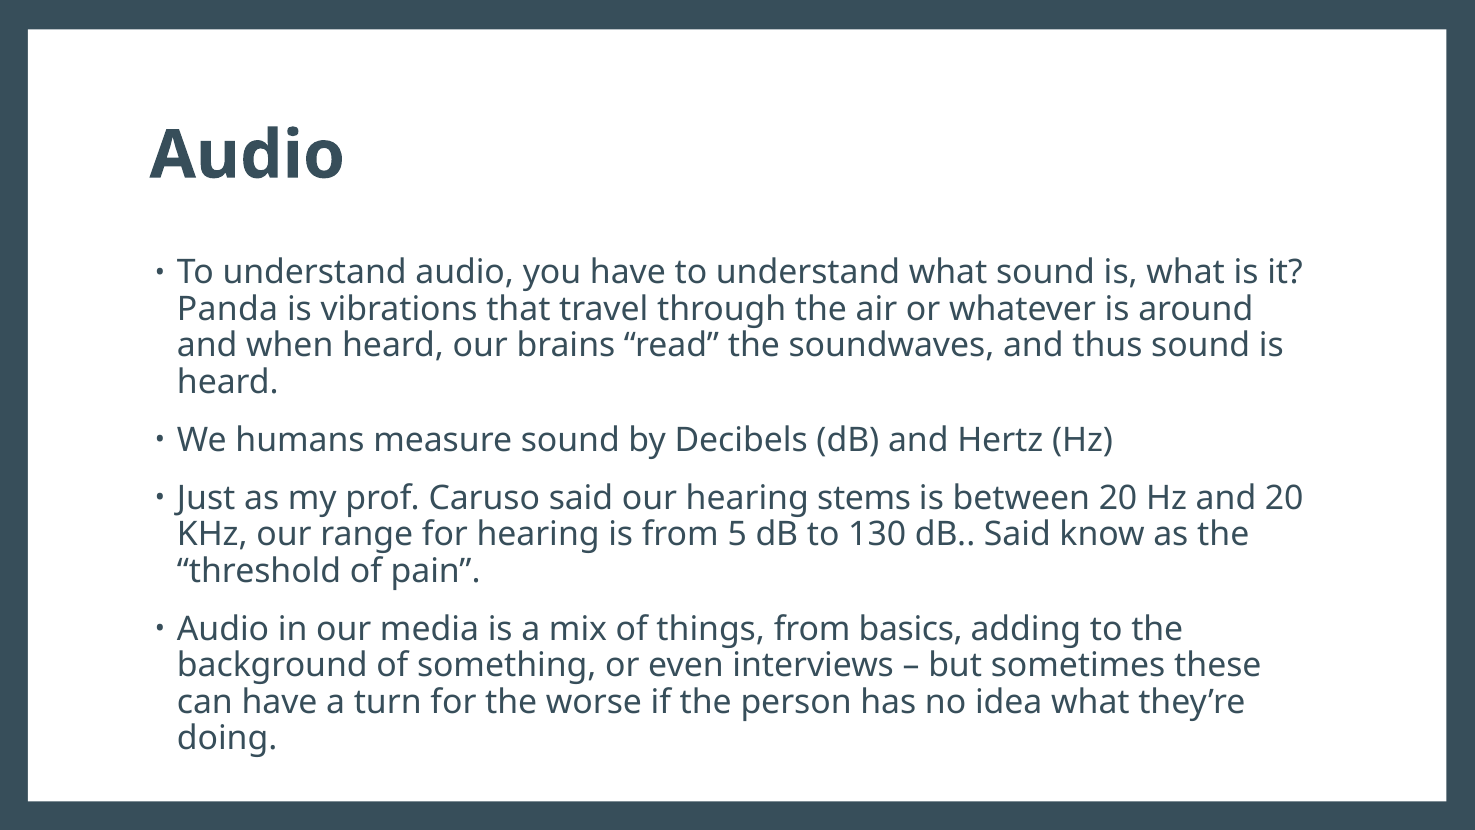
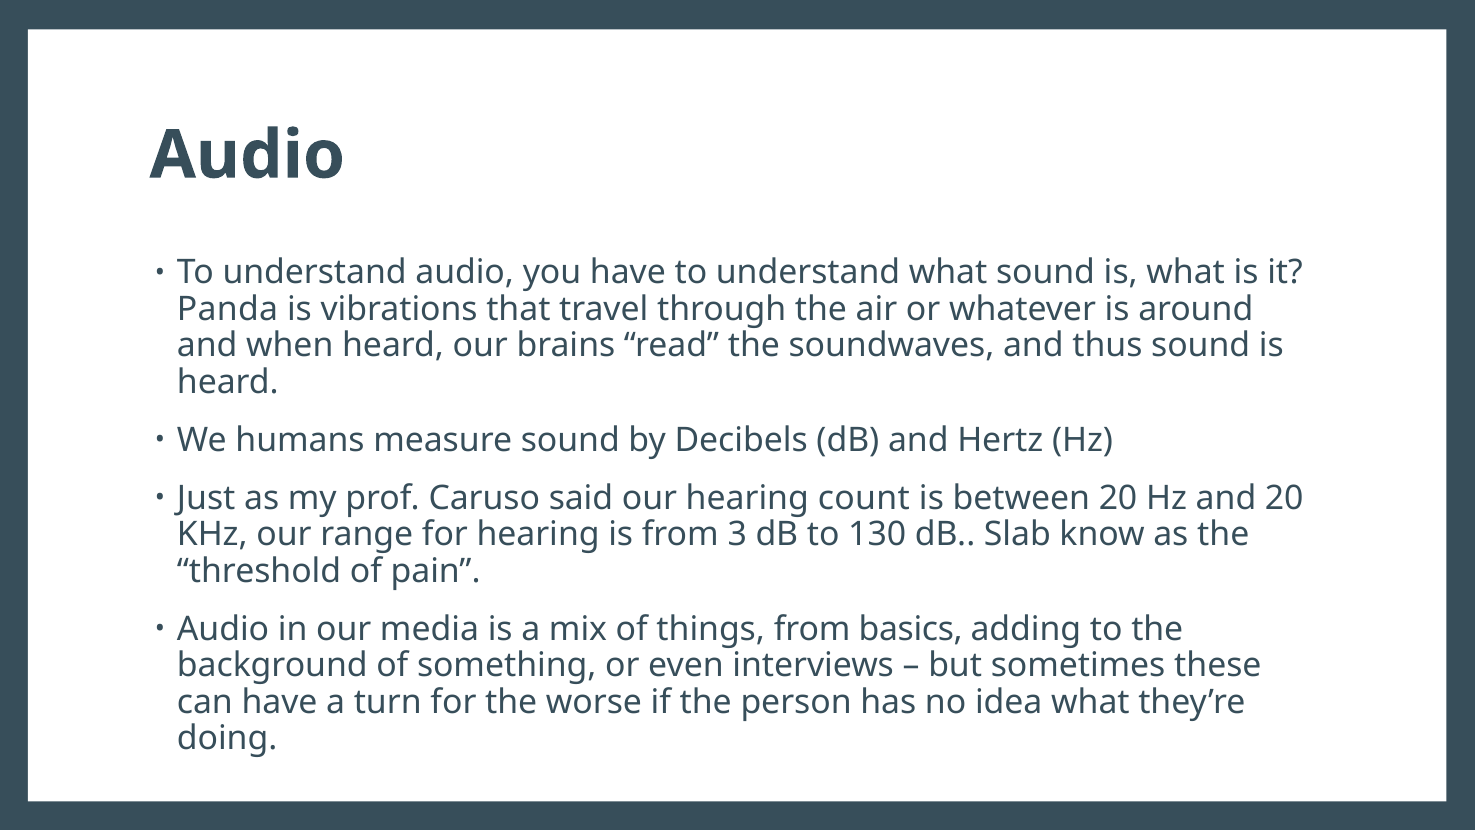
stems: stems -> count
5: 5 -> 3
dB Said: Said -> Slab
